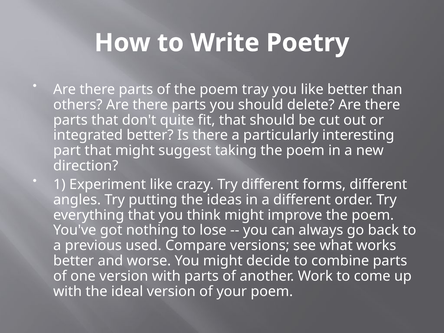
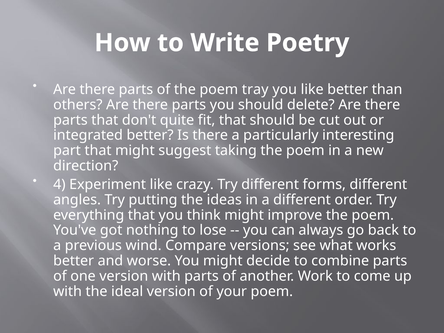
1: 1 -> 4
used: used -> wind
